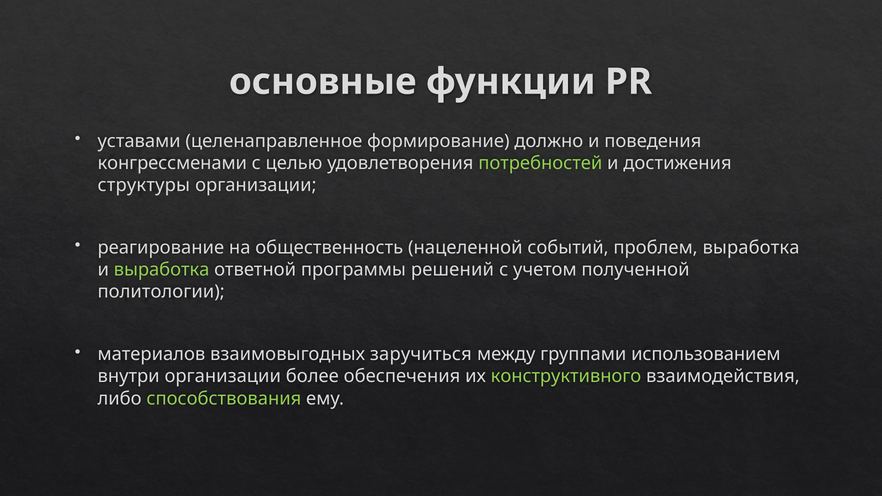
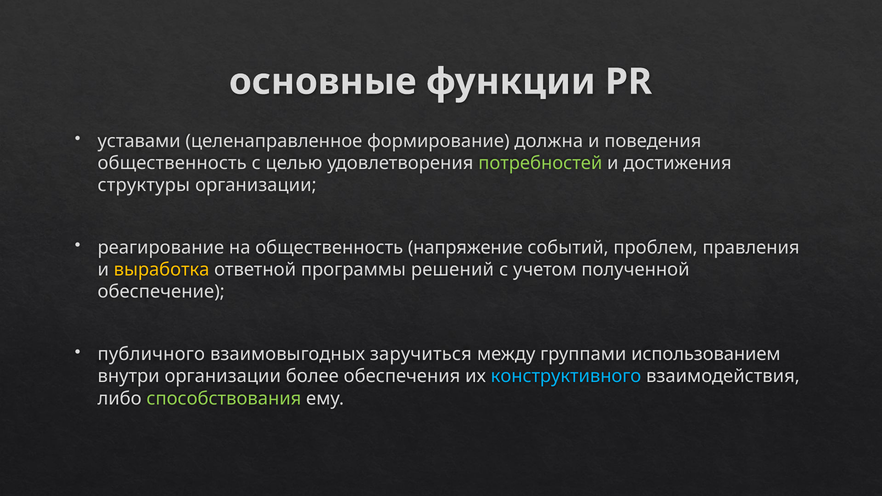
должно: должно -> должна
конгрессменами at (172, 163): конгрессменами -> общественность
нацеленной: нацеленной -> напряжение
проблем выработка: выработка -> правления
выработка at (162, 270) colour: light green -> yellow
политологии: политологии -> обеспечение
материалов: материалов -> публичного
конструктивного colour: light green -> light blue
